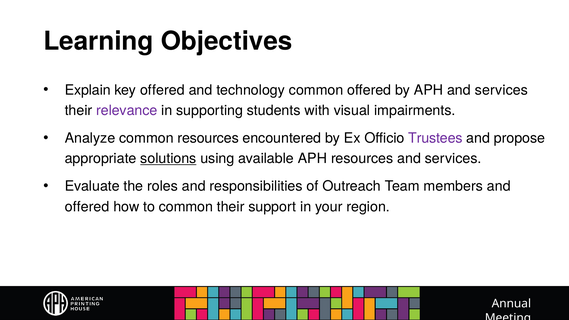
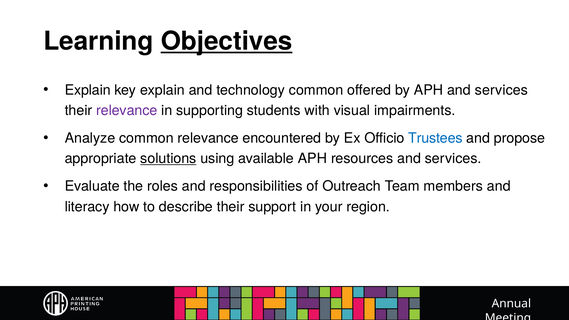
Objectives underline: none -> present
key offered: offered -> explain
common resources: resources -> relevance
Trustees colour: purple -> blue
offered at (87, 207): offered -> literacy
to common: common -> describe
